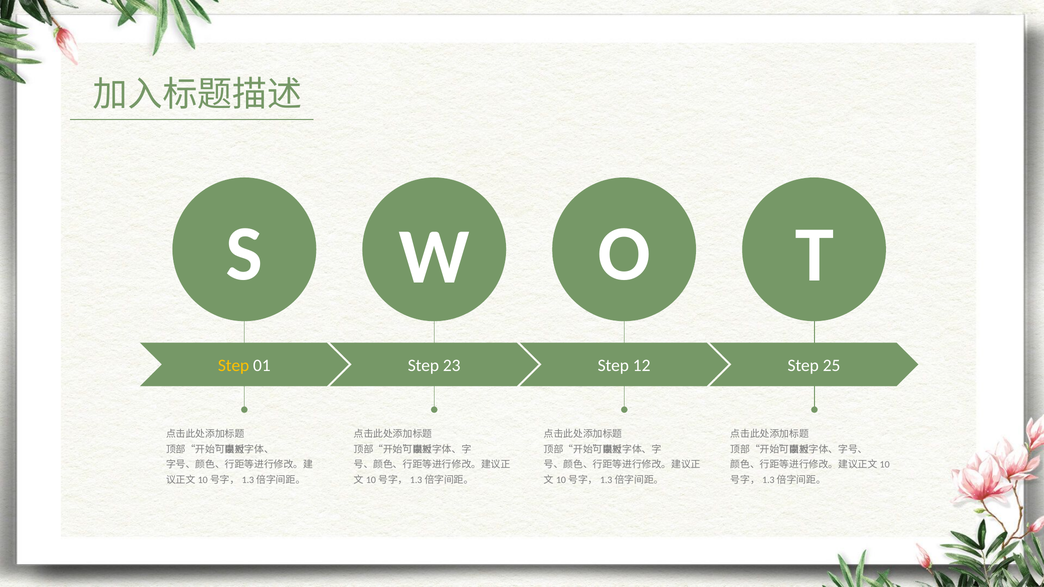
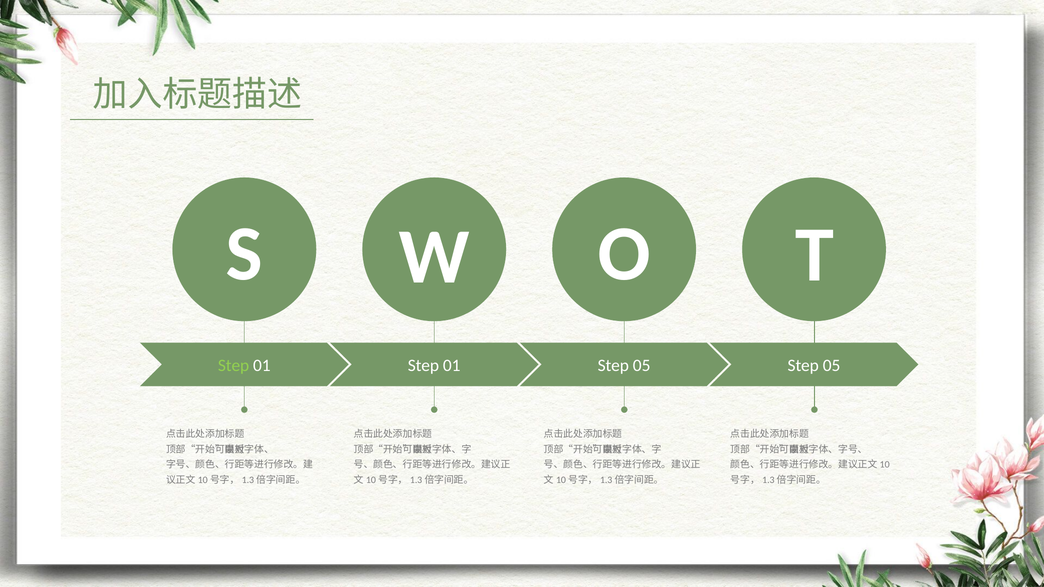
Step at (234, 366) colour: yellow -> light green
01 Step 23: 23 -> 01
12 at (642, 366): 12 -> 05
25 at (832, 366): 25 -> 05
